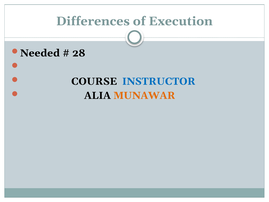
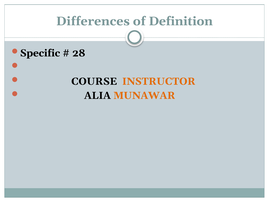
Execution: Execution -> Definition
Needed: Needed -> Specific
INSTRUCTOR colour: blue -> orange
